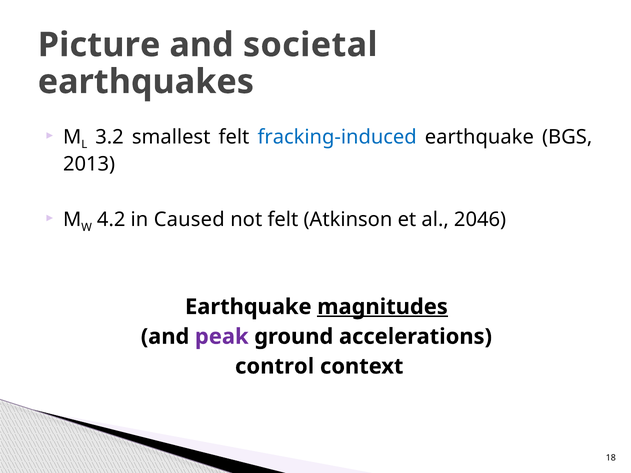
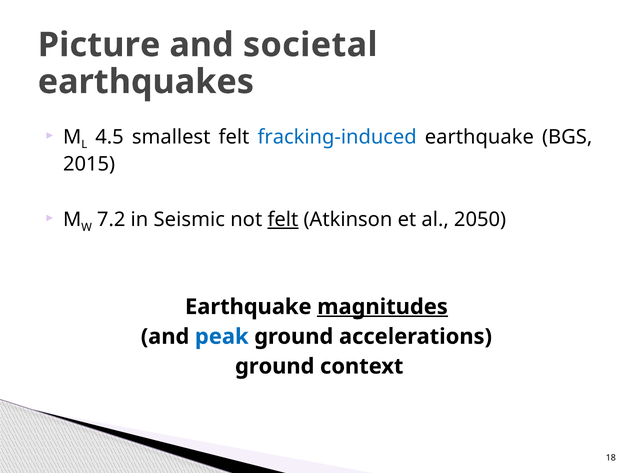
3.2: 3.2 -> 4.5
2013: 2013 -> 2015
4.2: 4.2 -> 7.2
Caused: Caused -> Seismic
felt at (283, 220) underline: none -> present
2046: 2046 -> 2050
peak colour: purple -> blue
control at (275, 367): control -> ground
